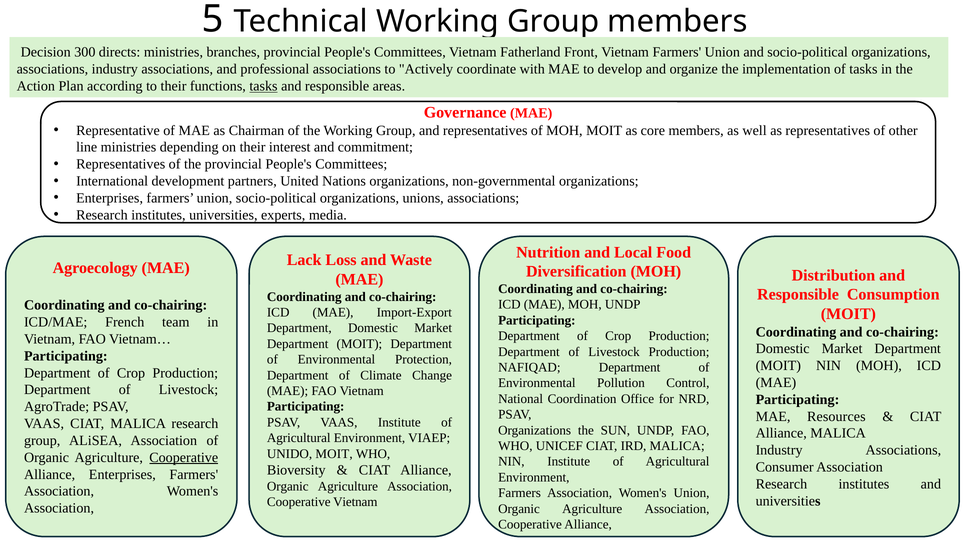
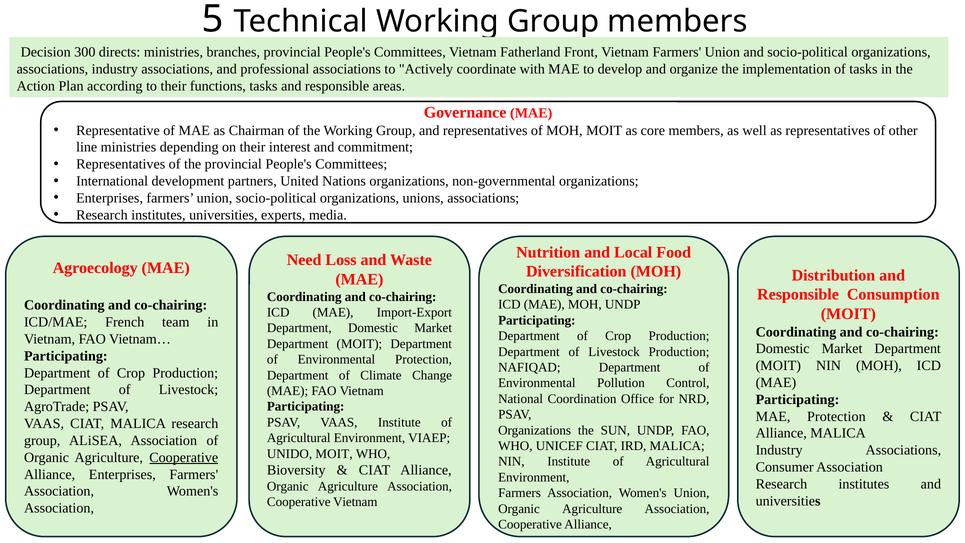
tasks at (264, 86) underline: present -> none
Lack: Lack -> Need
MAE Resources: Resources -> Protection
